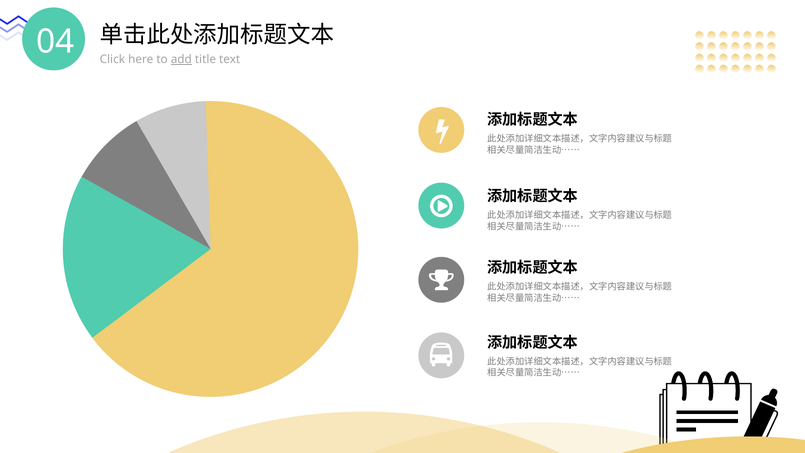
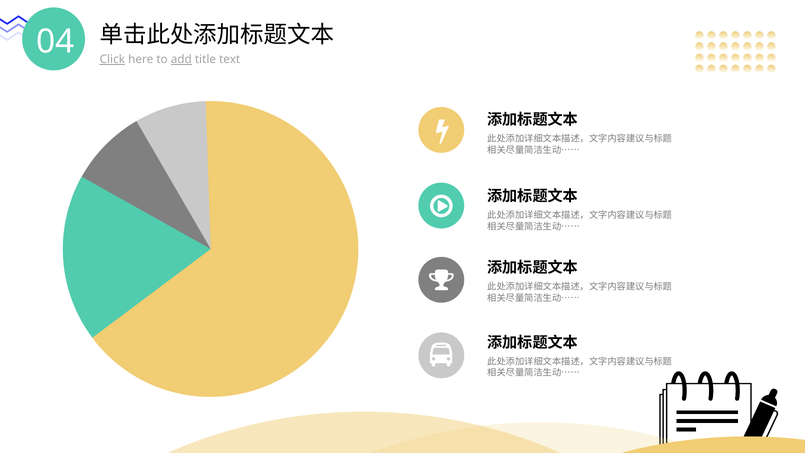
Click underline: none -> present
